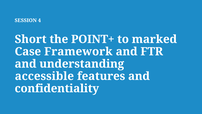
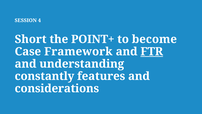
marked: marked -> become
FTR underline: none -> present
accessible: accessible -> constantly
confidentiality: confidentiality -> considerations
